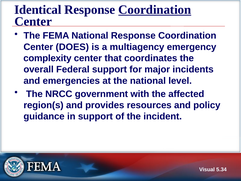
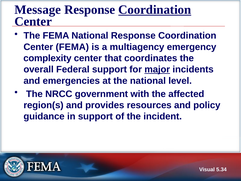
Identical: Identical -> Message
Center DOES: DOES -> FEMA
major underline: none -> present
